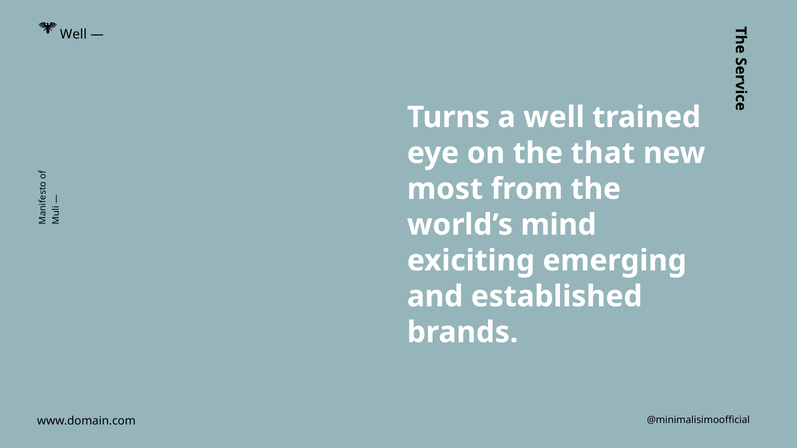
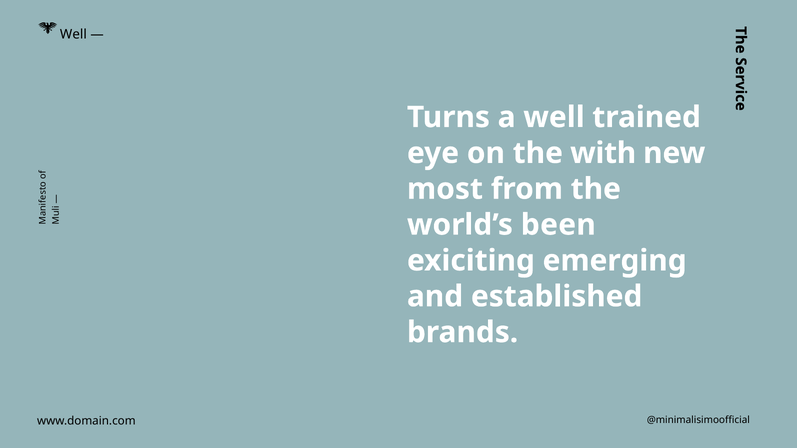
that: that -> with
mind: mind -> been
